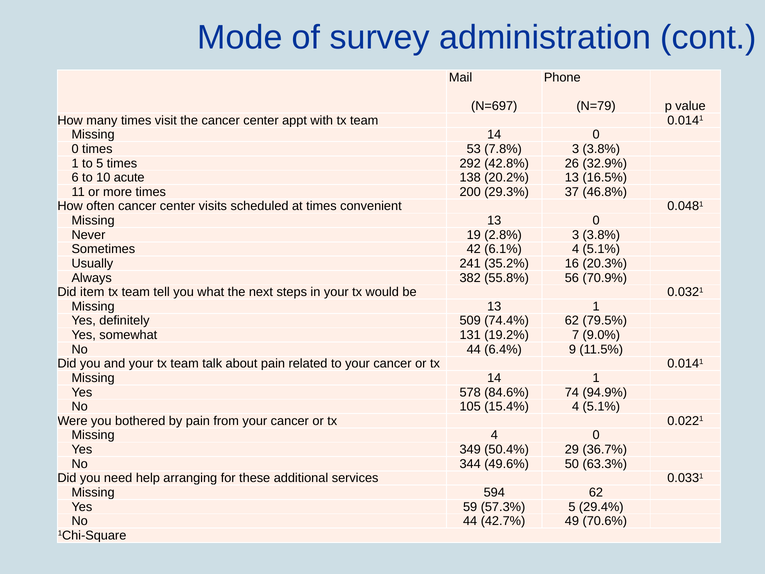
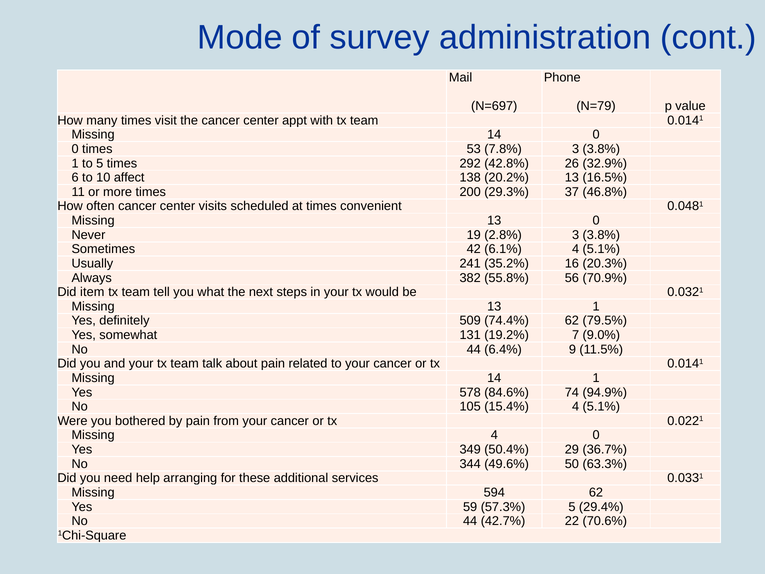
acute: acute -> affect
49: 49 -> 22
